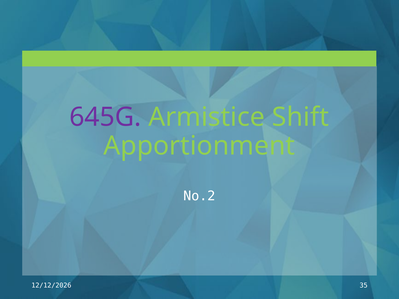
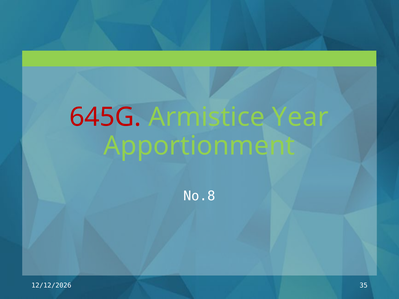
645G colour: purple -> red
Shift: Shift -> Year
No.2: No.2 -> No.8
